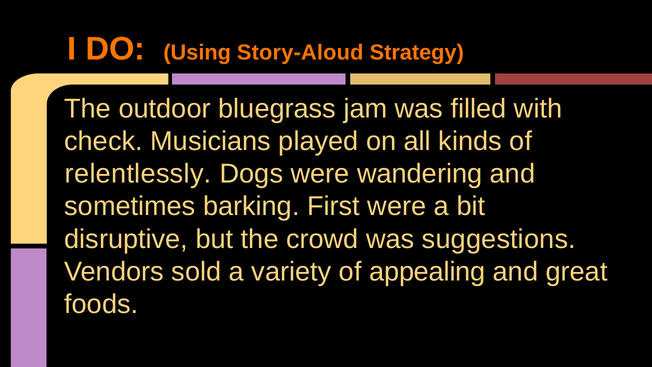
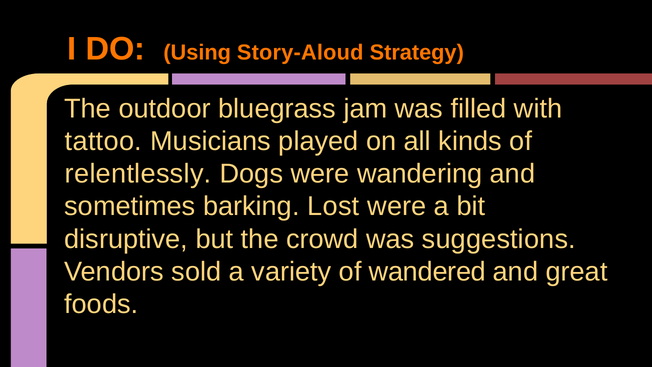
check: check -> tattoo
First: First -> Lost
appealing: appealing -> wandered
